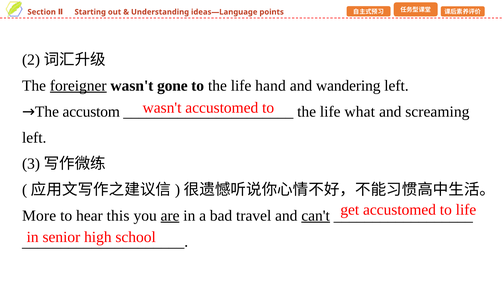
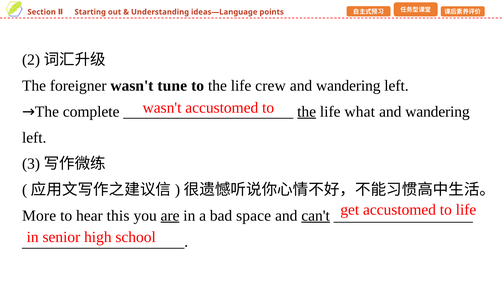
foreigner underline: present -> none
gone: gone -> tune
hand: hand -> crew
accustom: accustom -> complete
the at (307, 112) underline: none -> present
screaming at (437, 112): screaming -> wandering
travel: travel -> space
